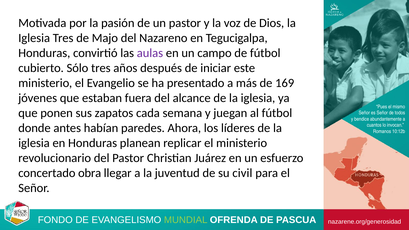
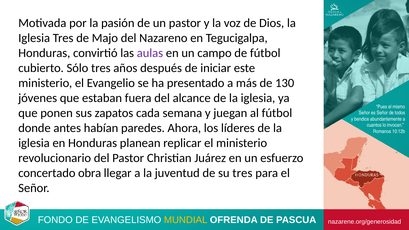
169: 169 -> 130
su civil: civil -> tres
MUNDIAL colour: light green -> yellow
